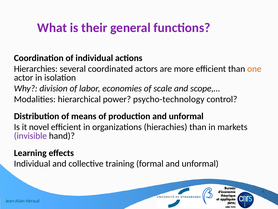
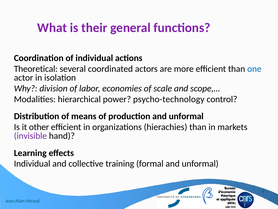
Hierarchies: Hierarchies -> Theoretical
one colour: orange -> blue
novel: novel -> other
